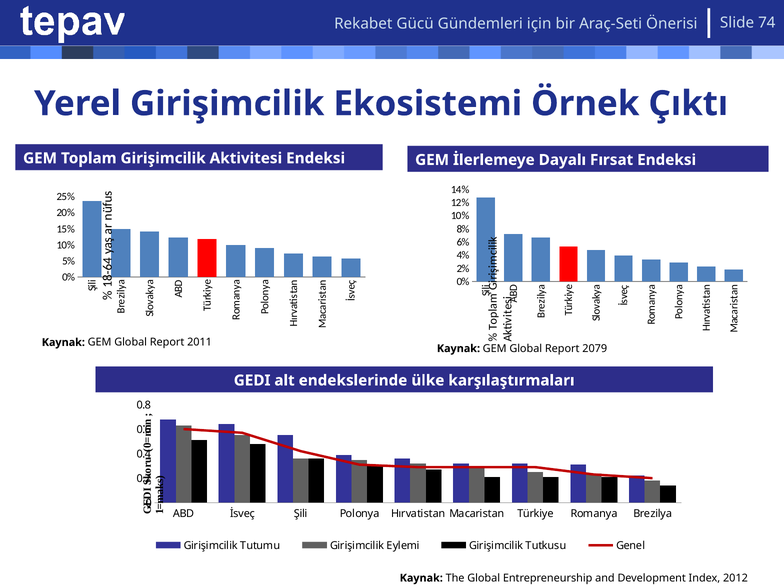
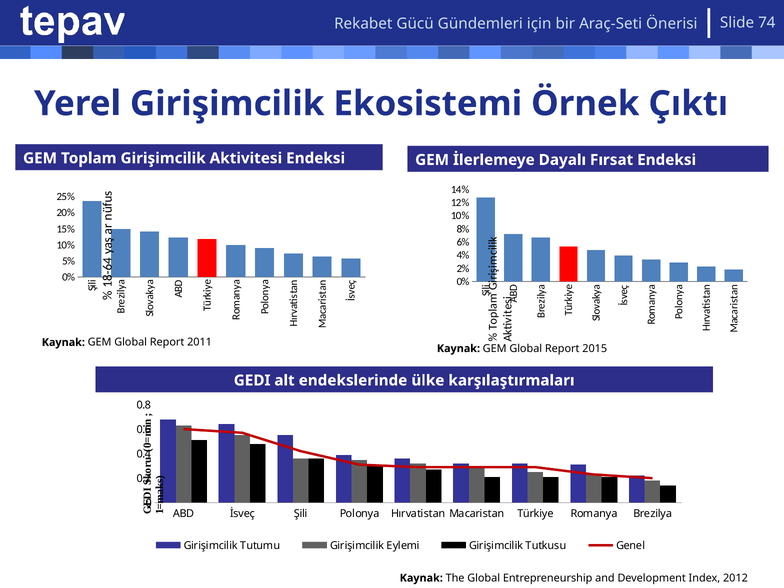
2079: 2079 -> 2015
